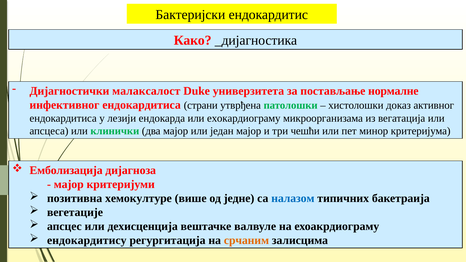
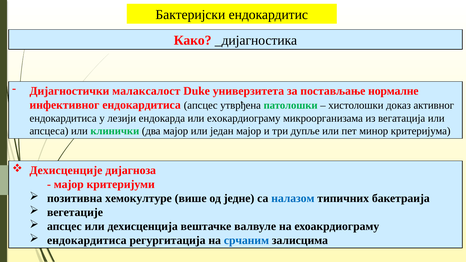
ендокардитиса страни: страни -> апсцес
чешћи: чешћи -> дупље
Емболизација: Емболизација -> Дехисценције
ендокардитису at (87, 240): ендокардитису -> ендокардитиса
срчаним colour: orange -> blue
